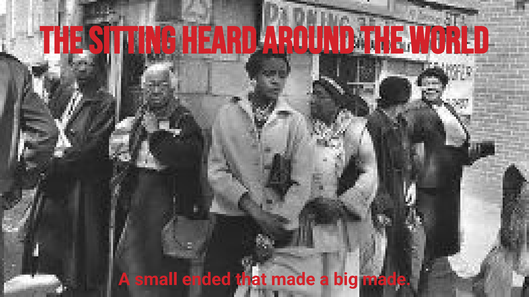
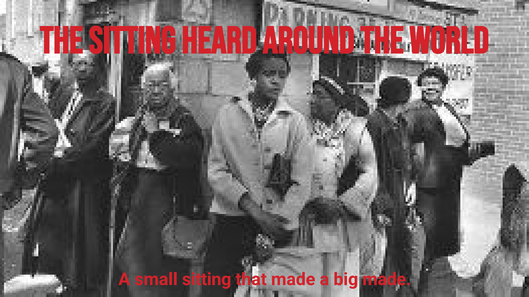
small ended: ended -> sitting
